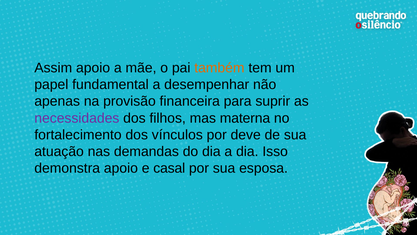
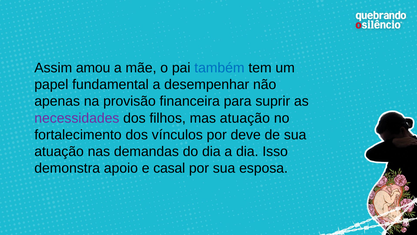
Assim apoio: apoio -> amou
também colour: orange -> blue
mas materna: materna -> atuação
